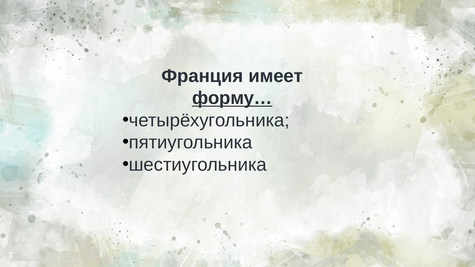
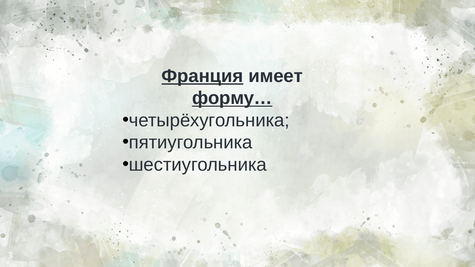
Франция underline: none -> present
